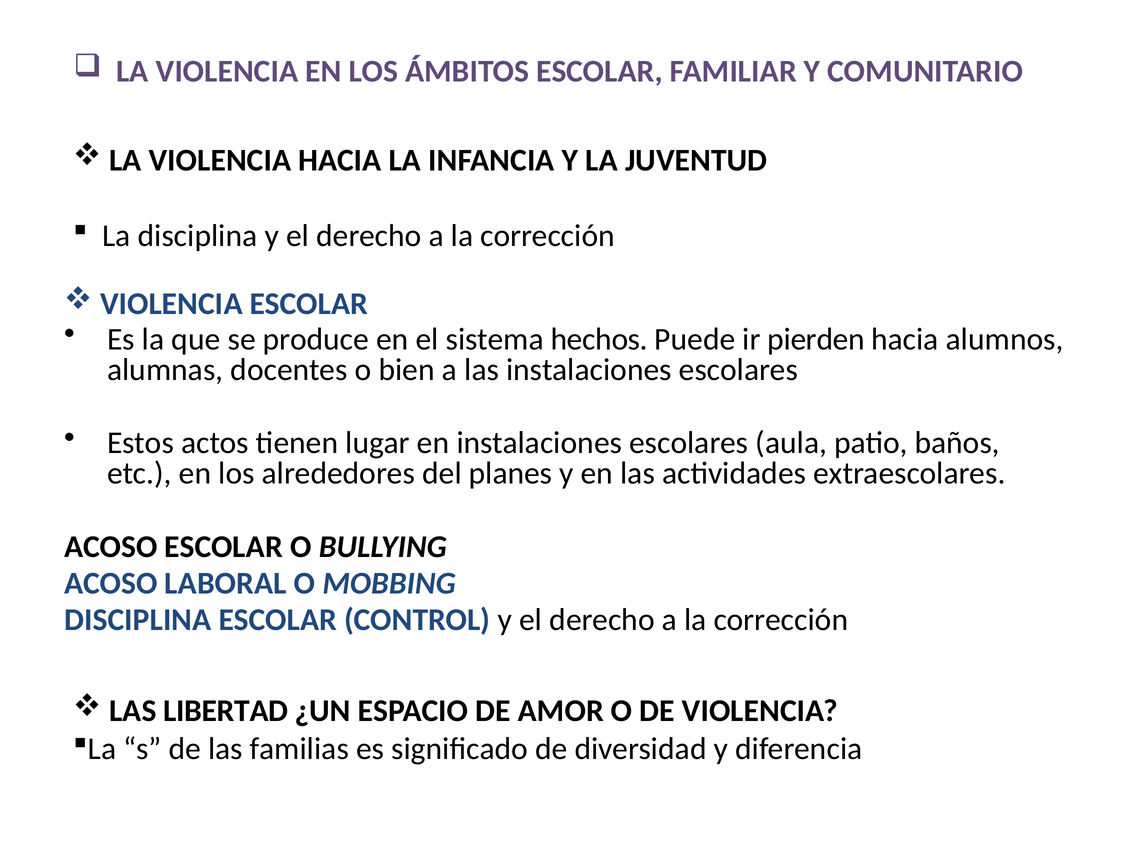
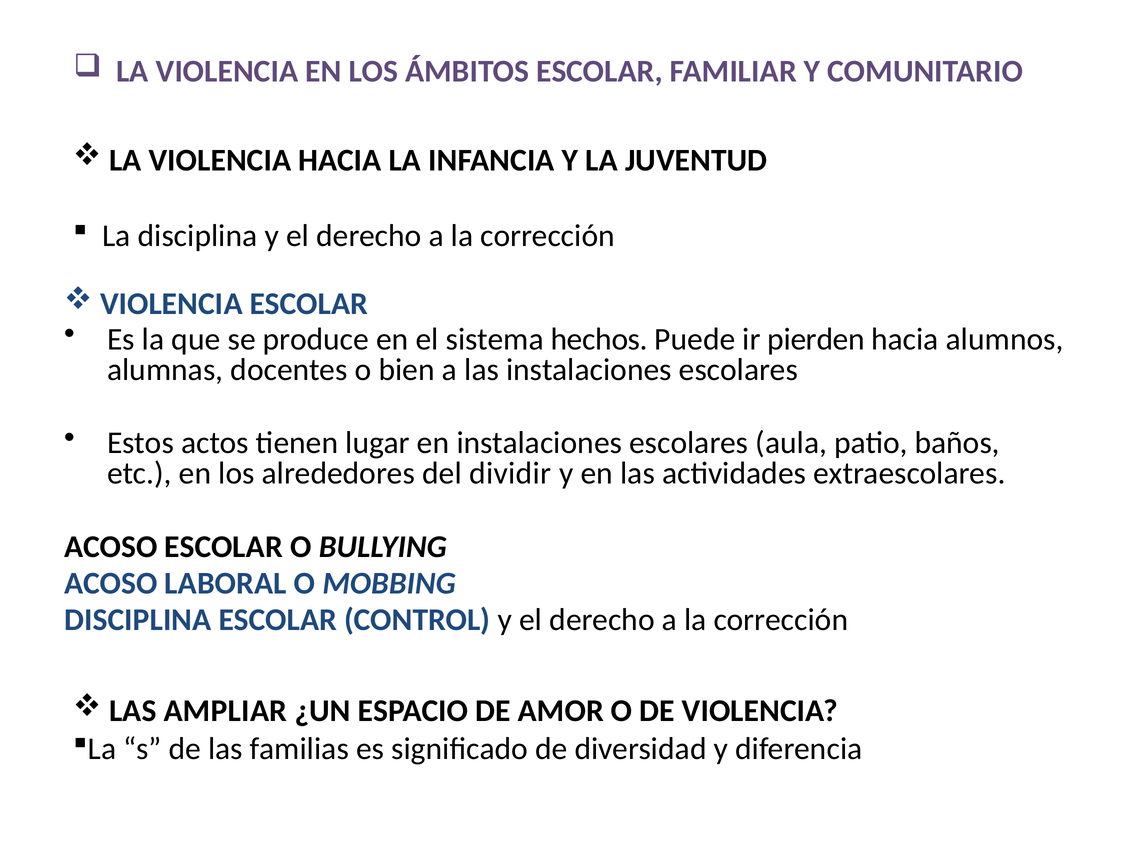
planes: planes -> dividir
LIBERTAD: LIBERTAD -> AMPLIAR
